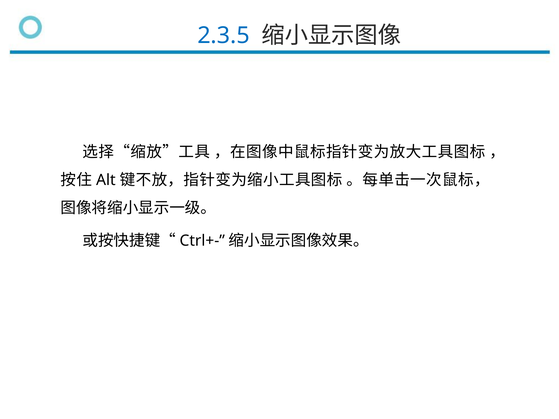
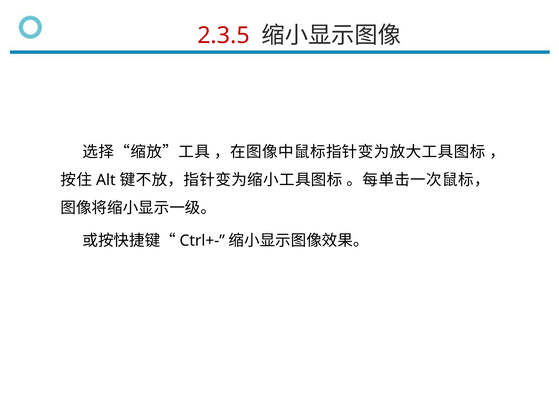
2.3.5 colour: blue -> red
